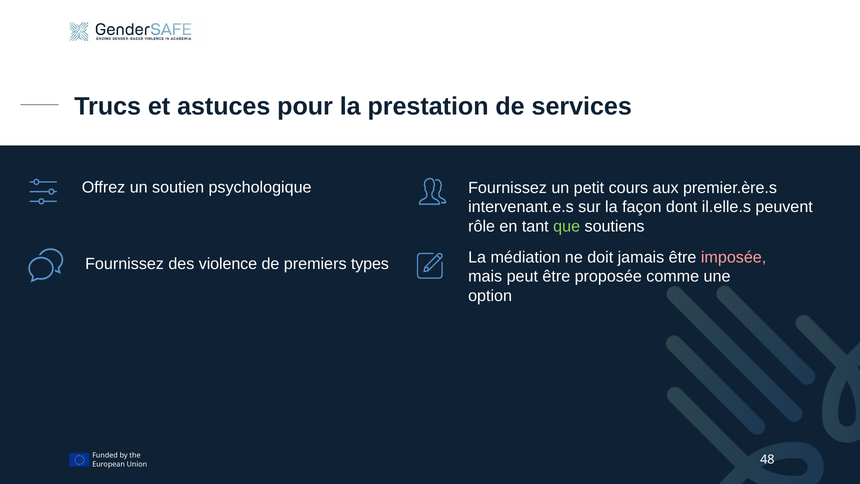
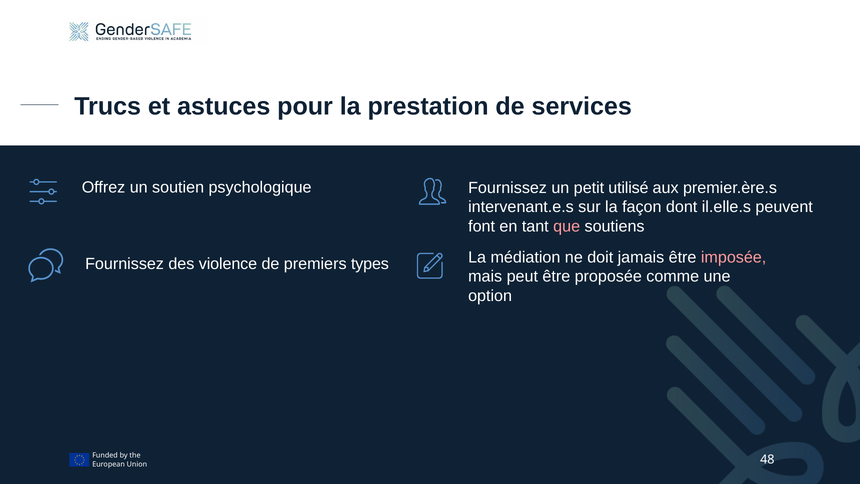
cours: cours -> utilisé
rôle: rôle -> font
que colour: light green -> pink
